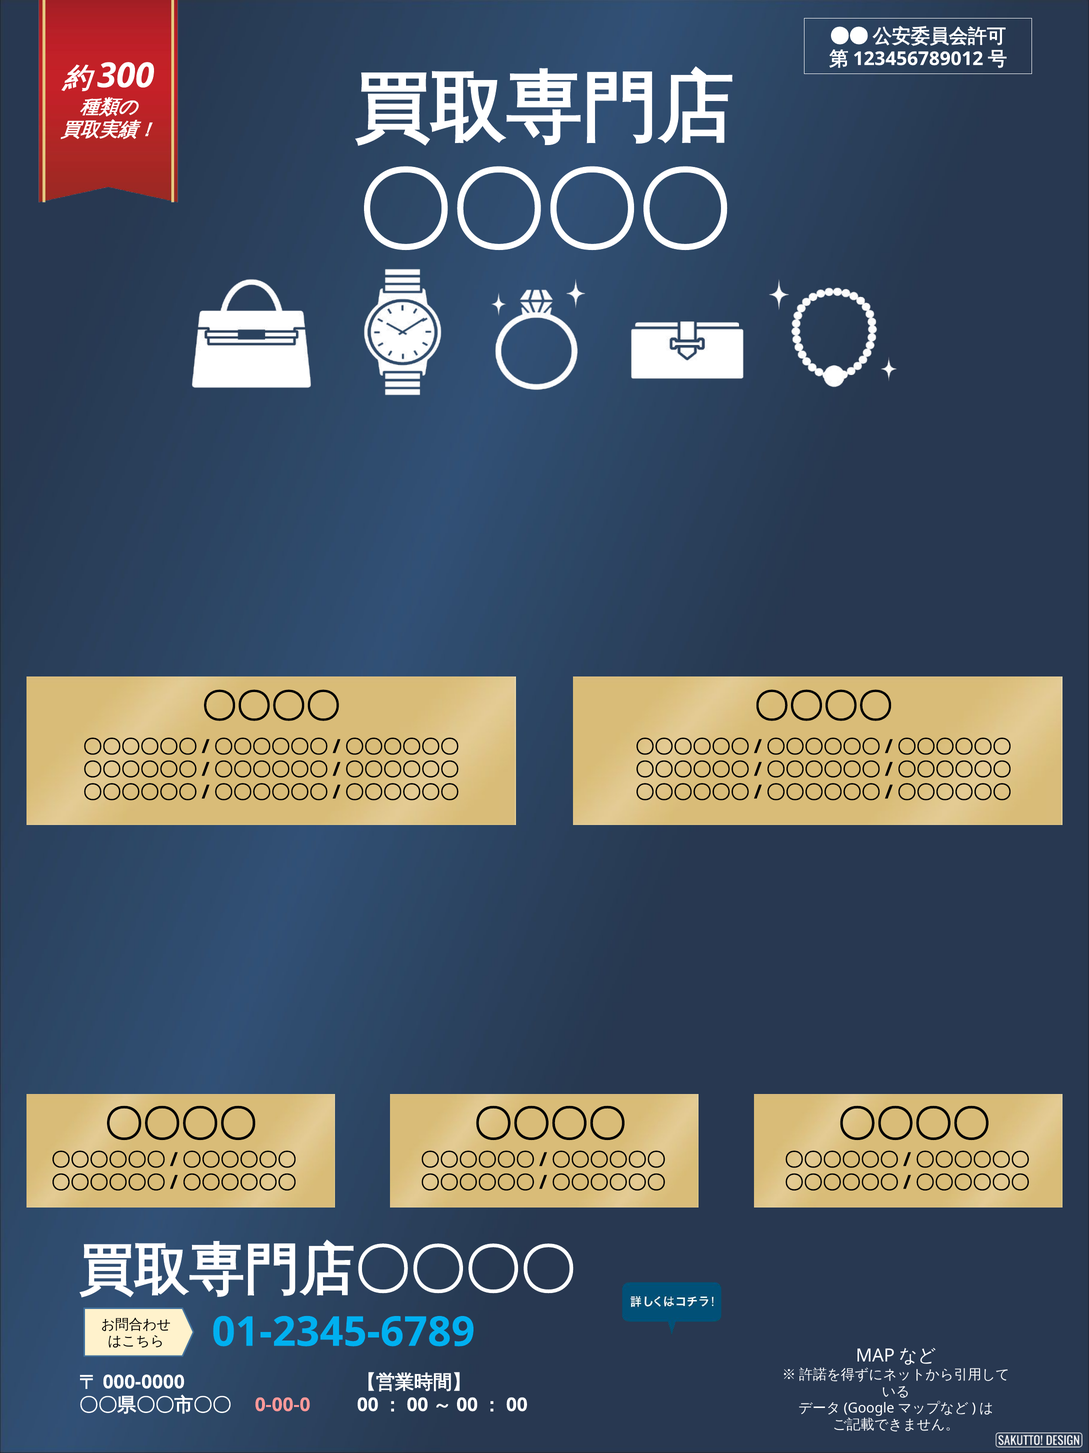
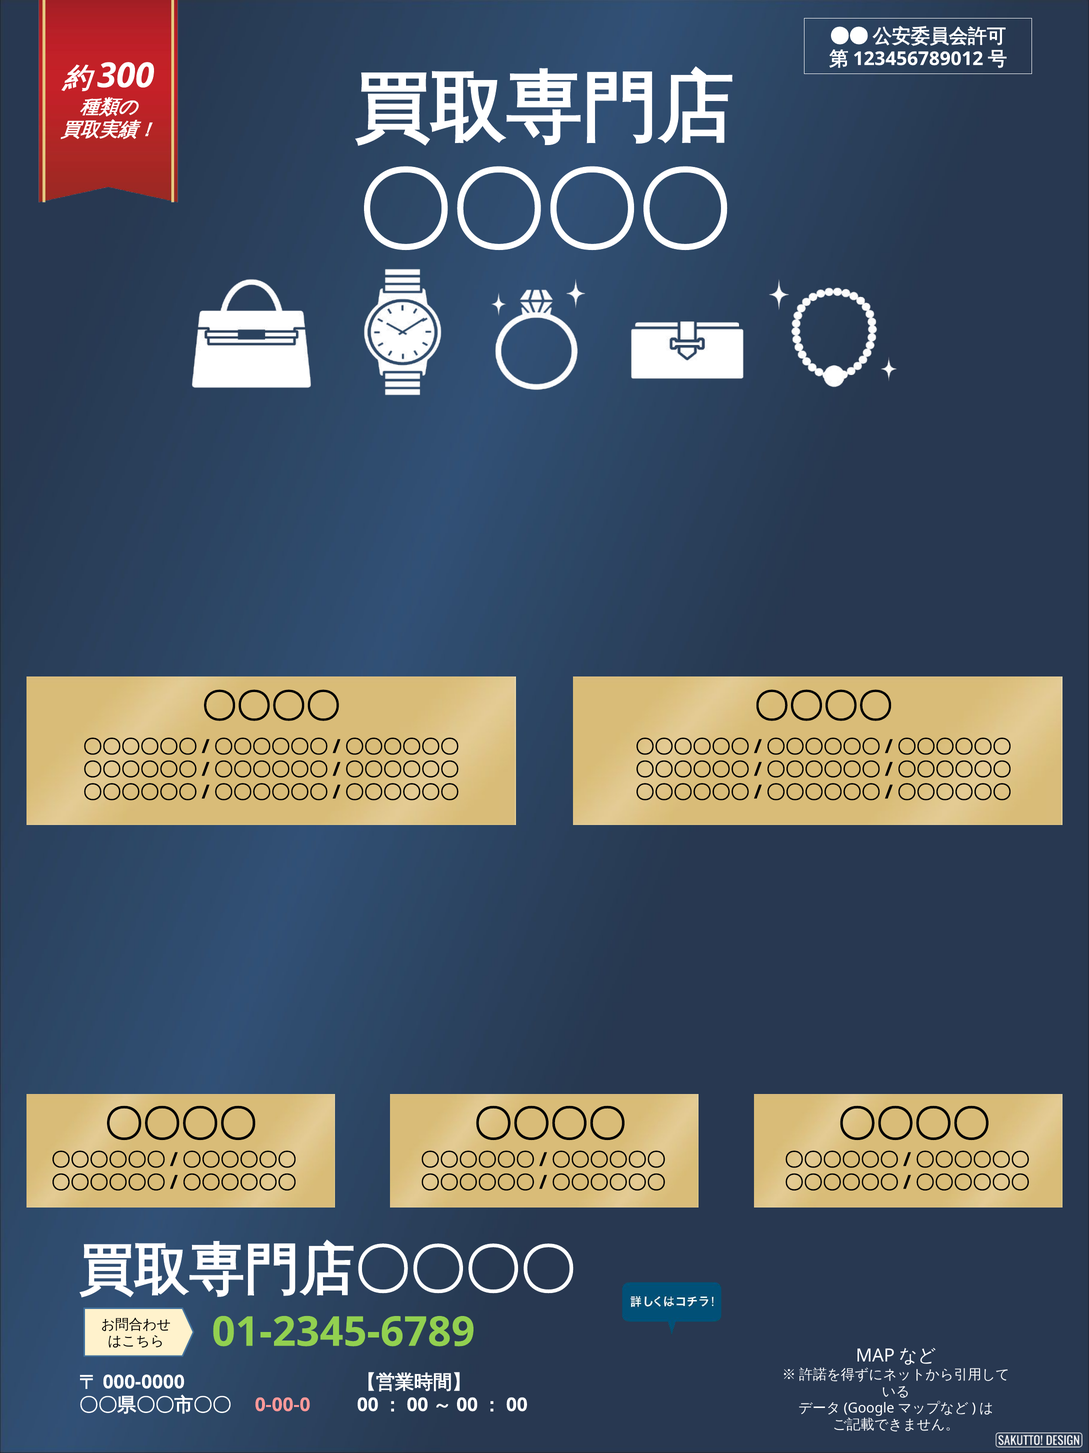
01-2345-6789 colour: light blue -> light green
